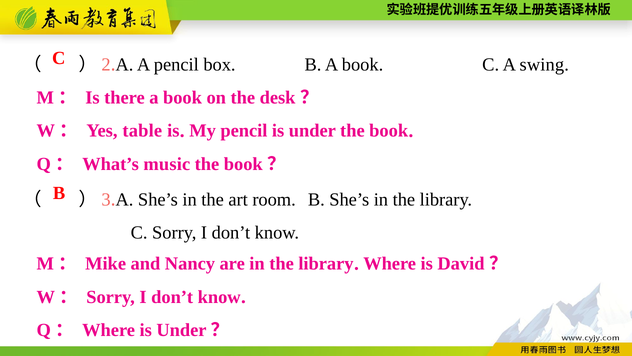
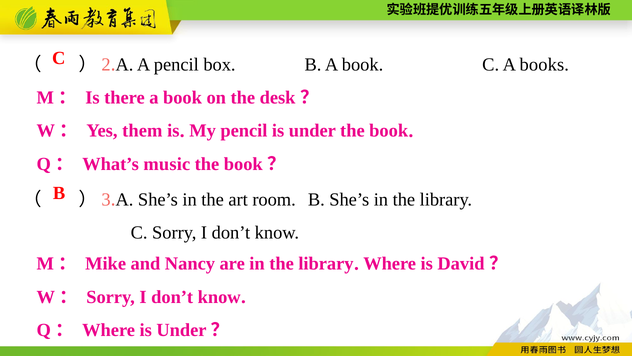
swing: swing -> books
table: table -> them
